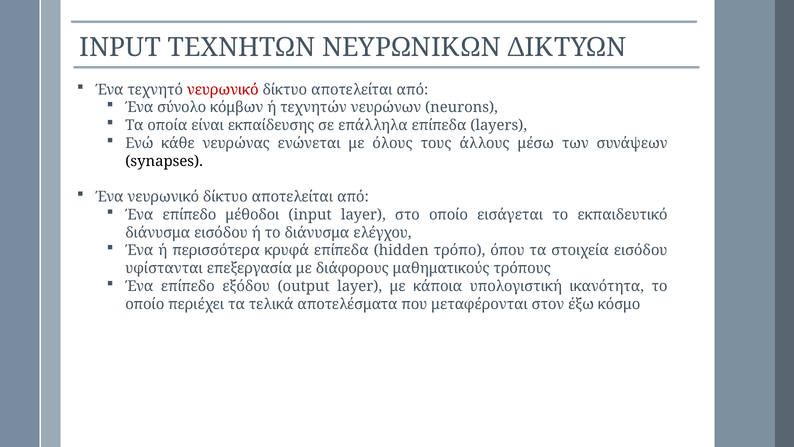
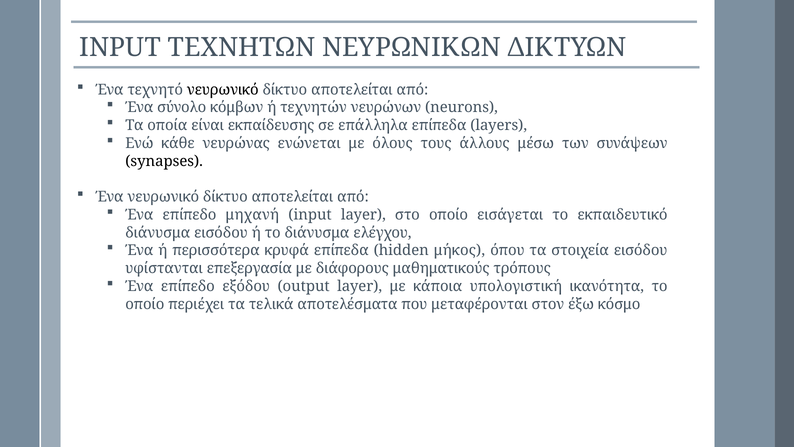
νευρωνικό at (223, 90) colour: red -> black
μέθοδοι: μέθοδοι -> μηχανή
τρόπο: τρόπο -> μήκος
